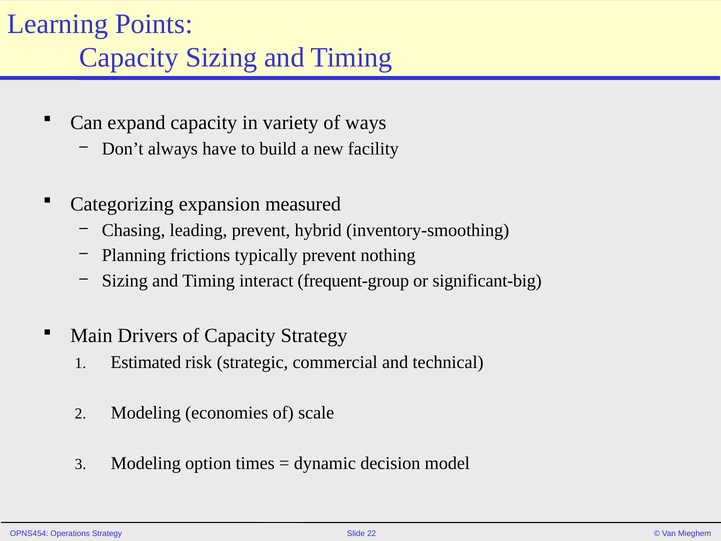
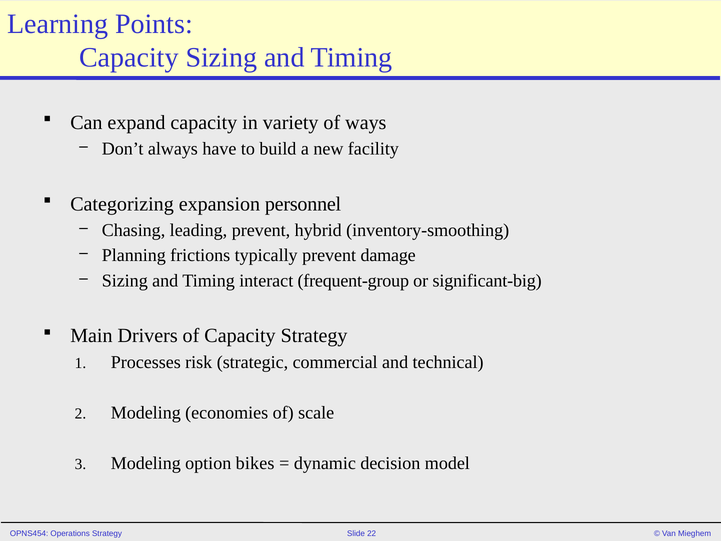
measured: measured -> personnel
nothing: nothing -> damage
Estimated: Estimated -> Processes
times: times -> bikes
